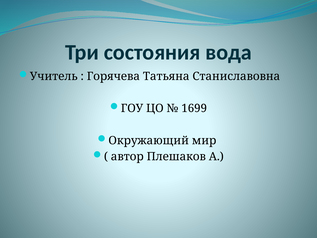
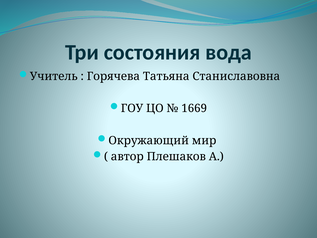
1699: 1699 -> 1669
